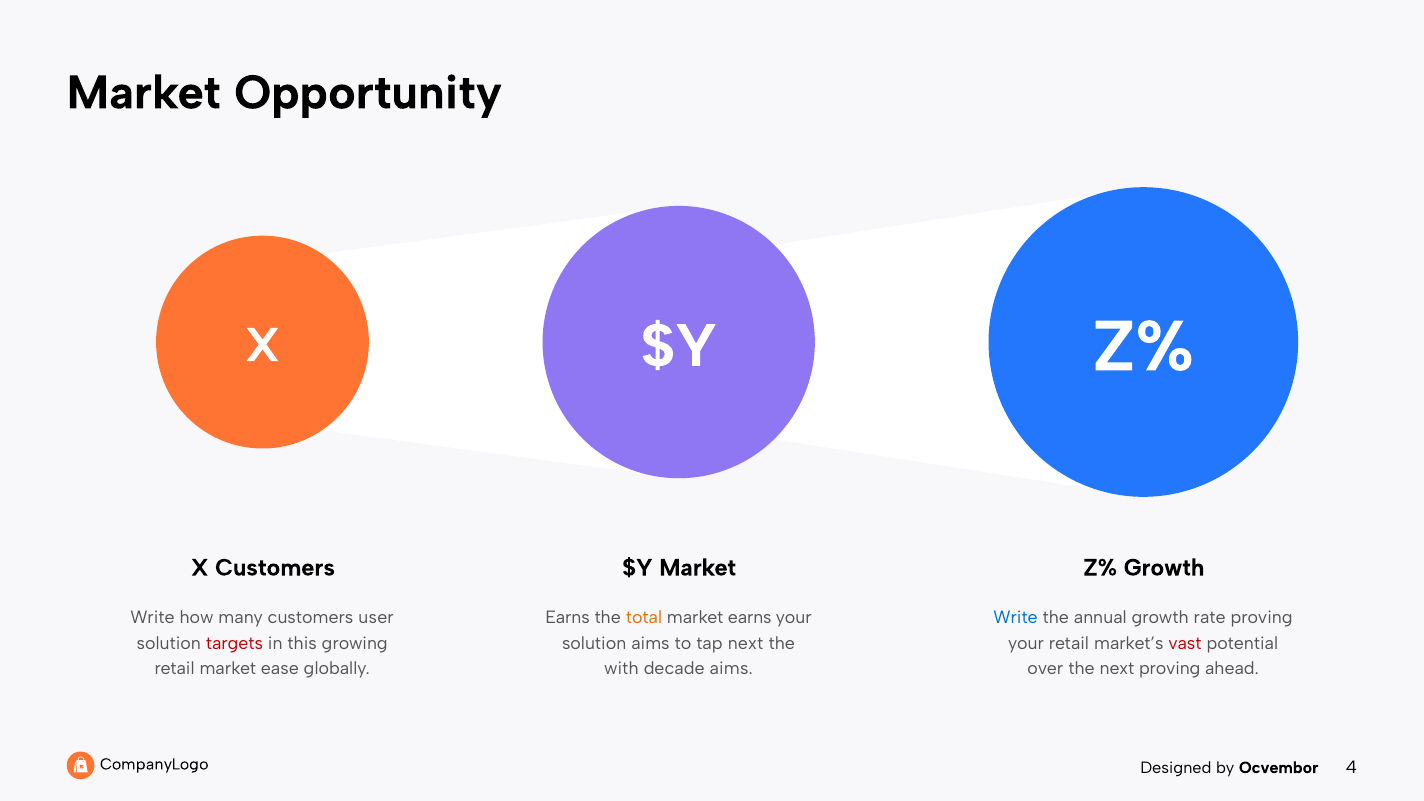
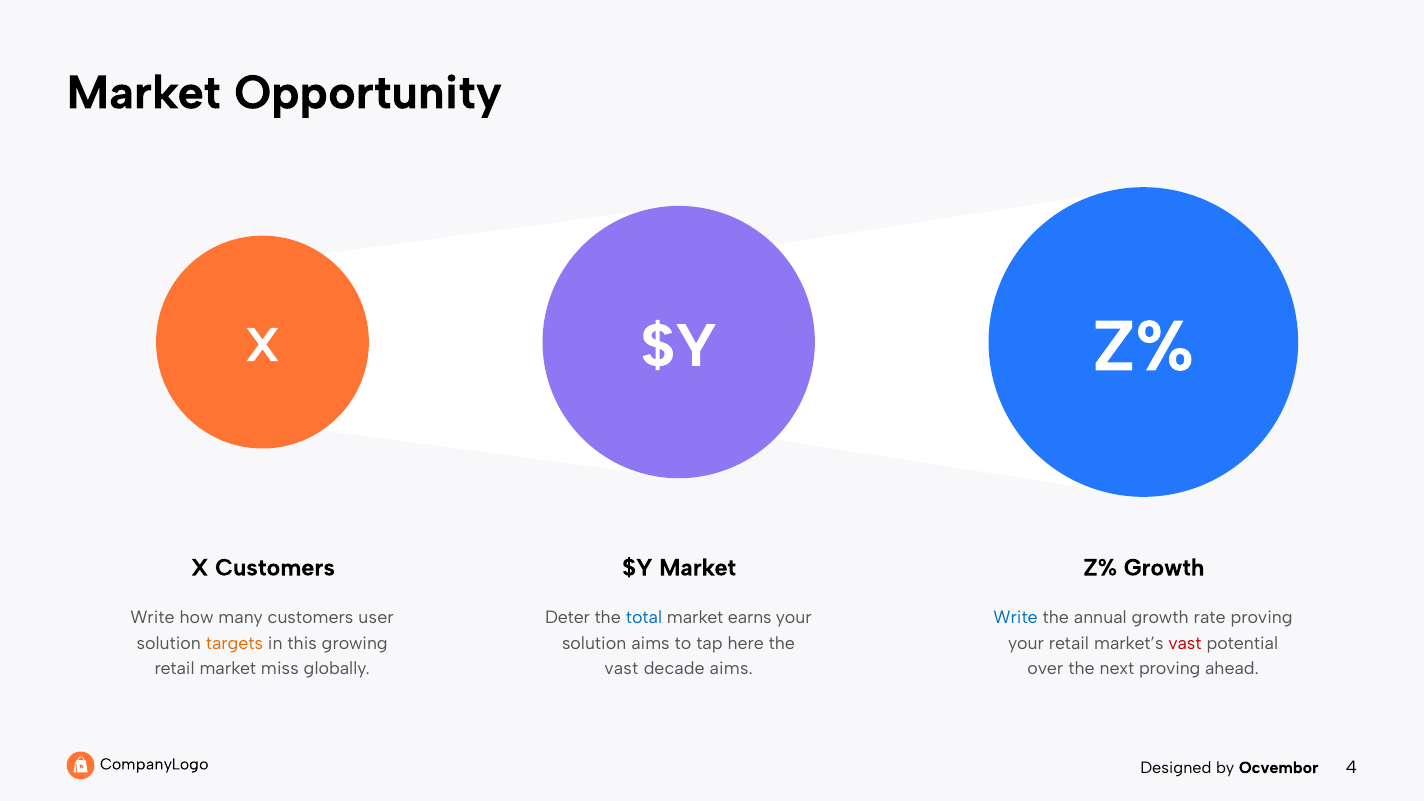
Earns at (568, 618): Earns -> Deter
total colour: orange -> blue
targets colour: red -> orange
tap next: next -> here
ease: ease -> miss
with at (621, 669): with -> vast
